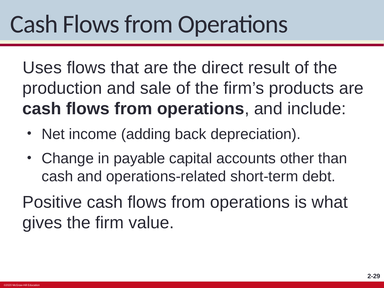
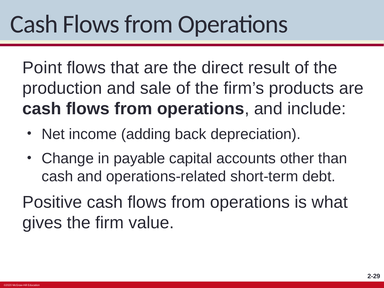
Uses: Uses -> Point
